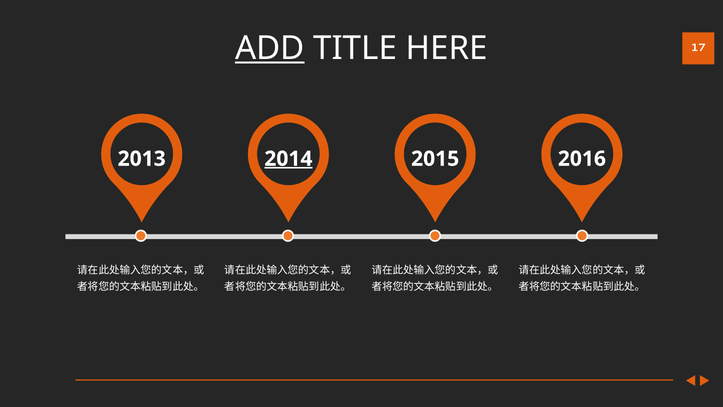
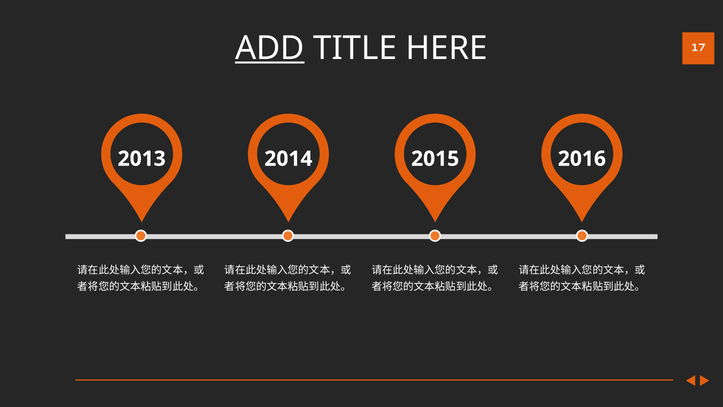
2014 underline: present -> none
